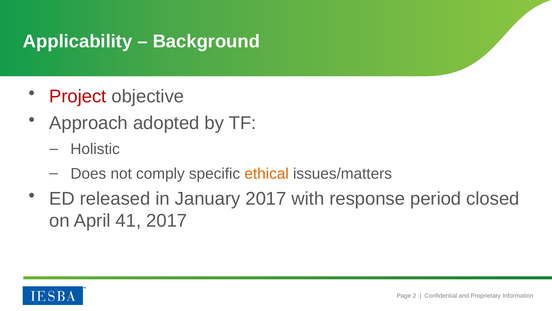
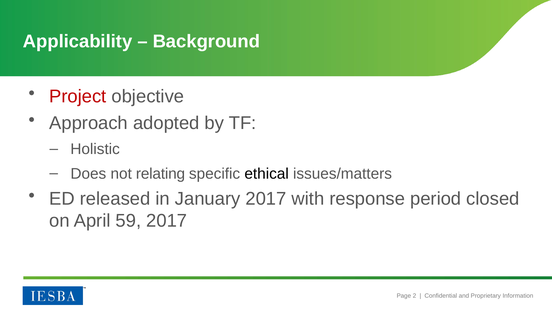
comply: comply -> relating
ethical colour: orange -> black
41: 41 -> 59
